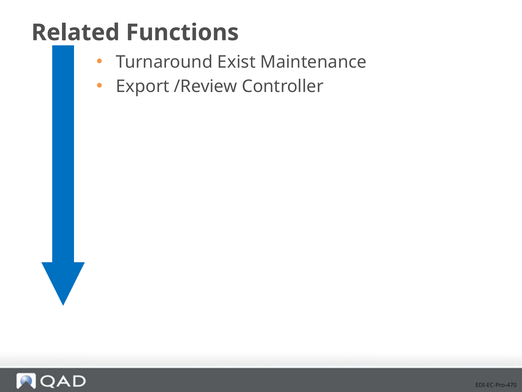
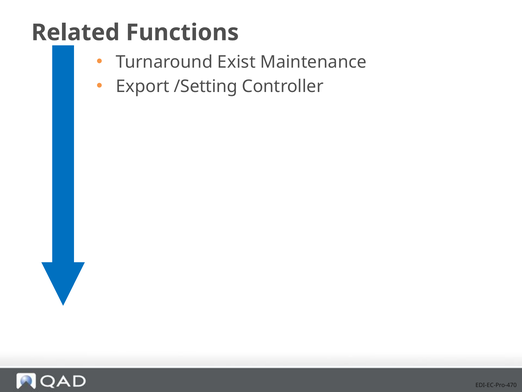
/Review: /Review -> /Setting
